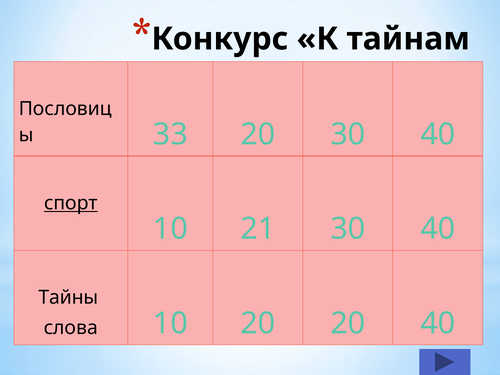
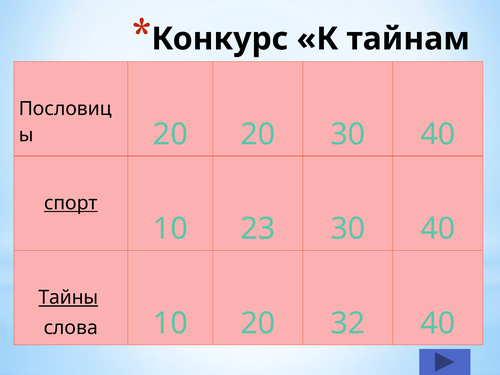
33 at (170, 134): 33 -> 20
21: 21 -> 23
Тайны underline: none -> present
20 20: 20 -> 32
